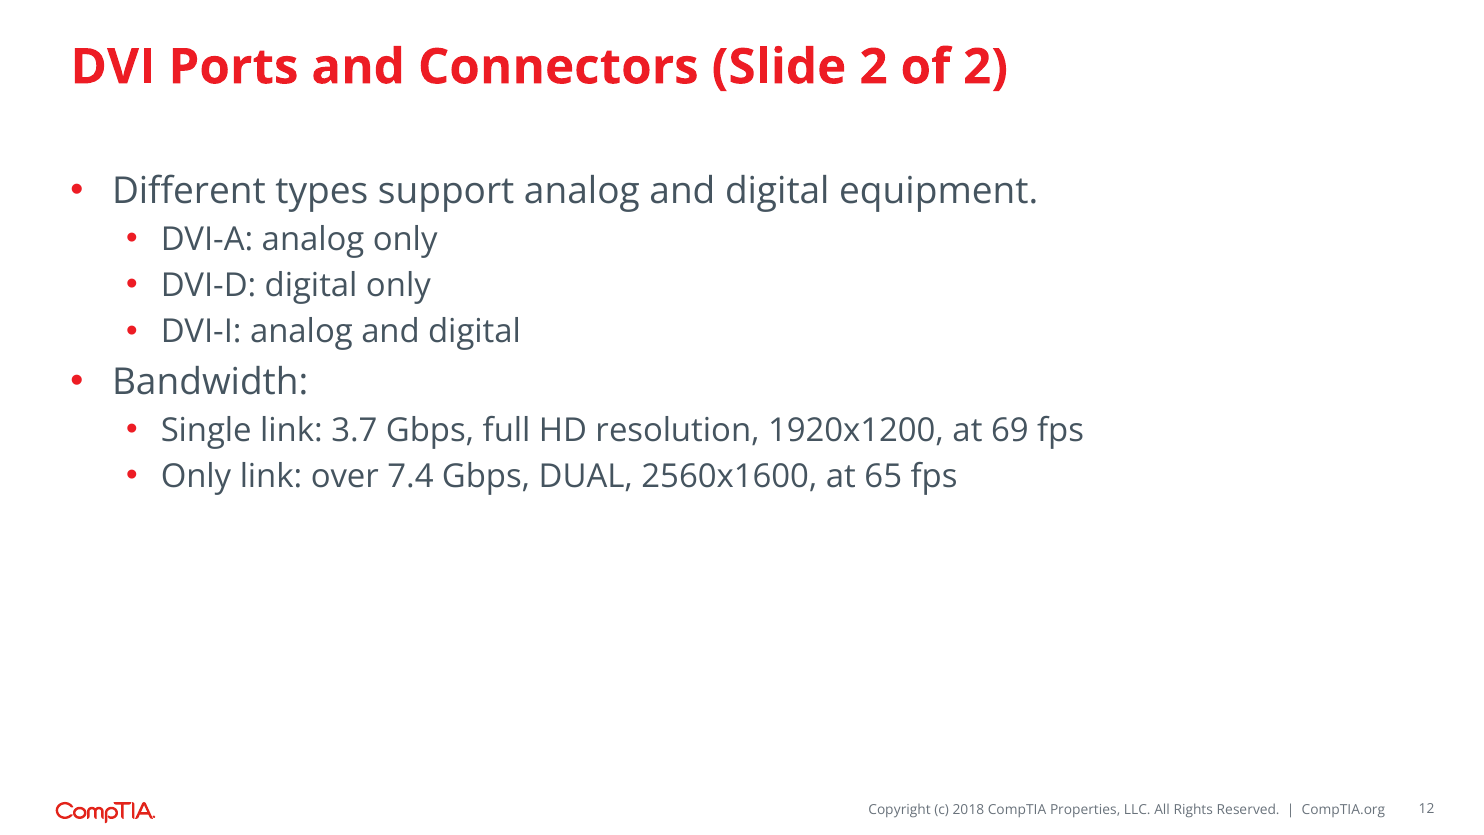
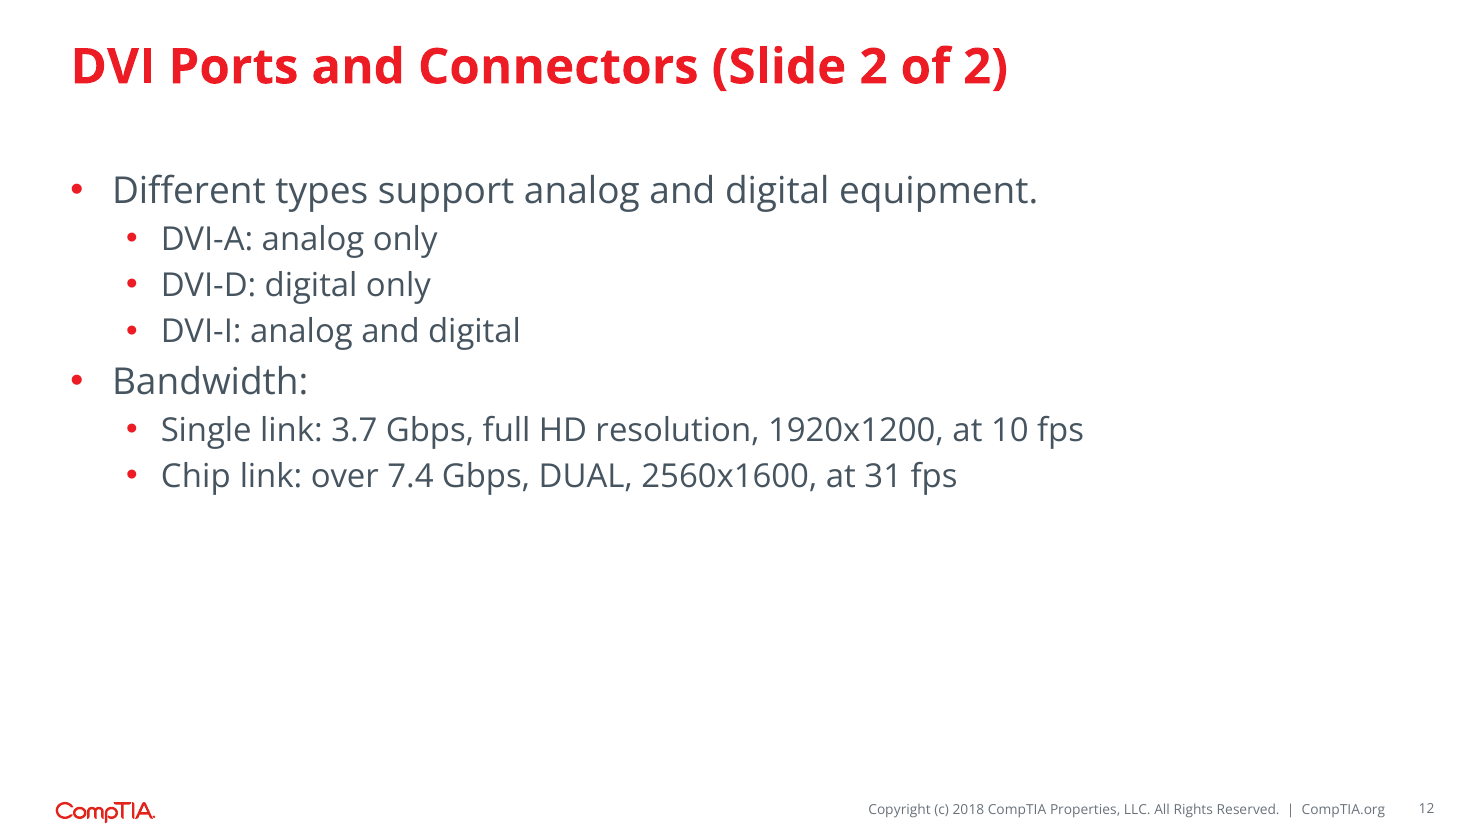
69: 69 -> 10
Only at (196, 476): Only -> Chip
65: 65 -> 31
